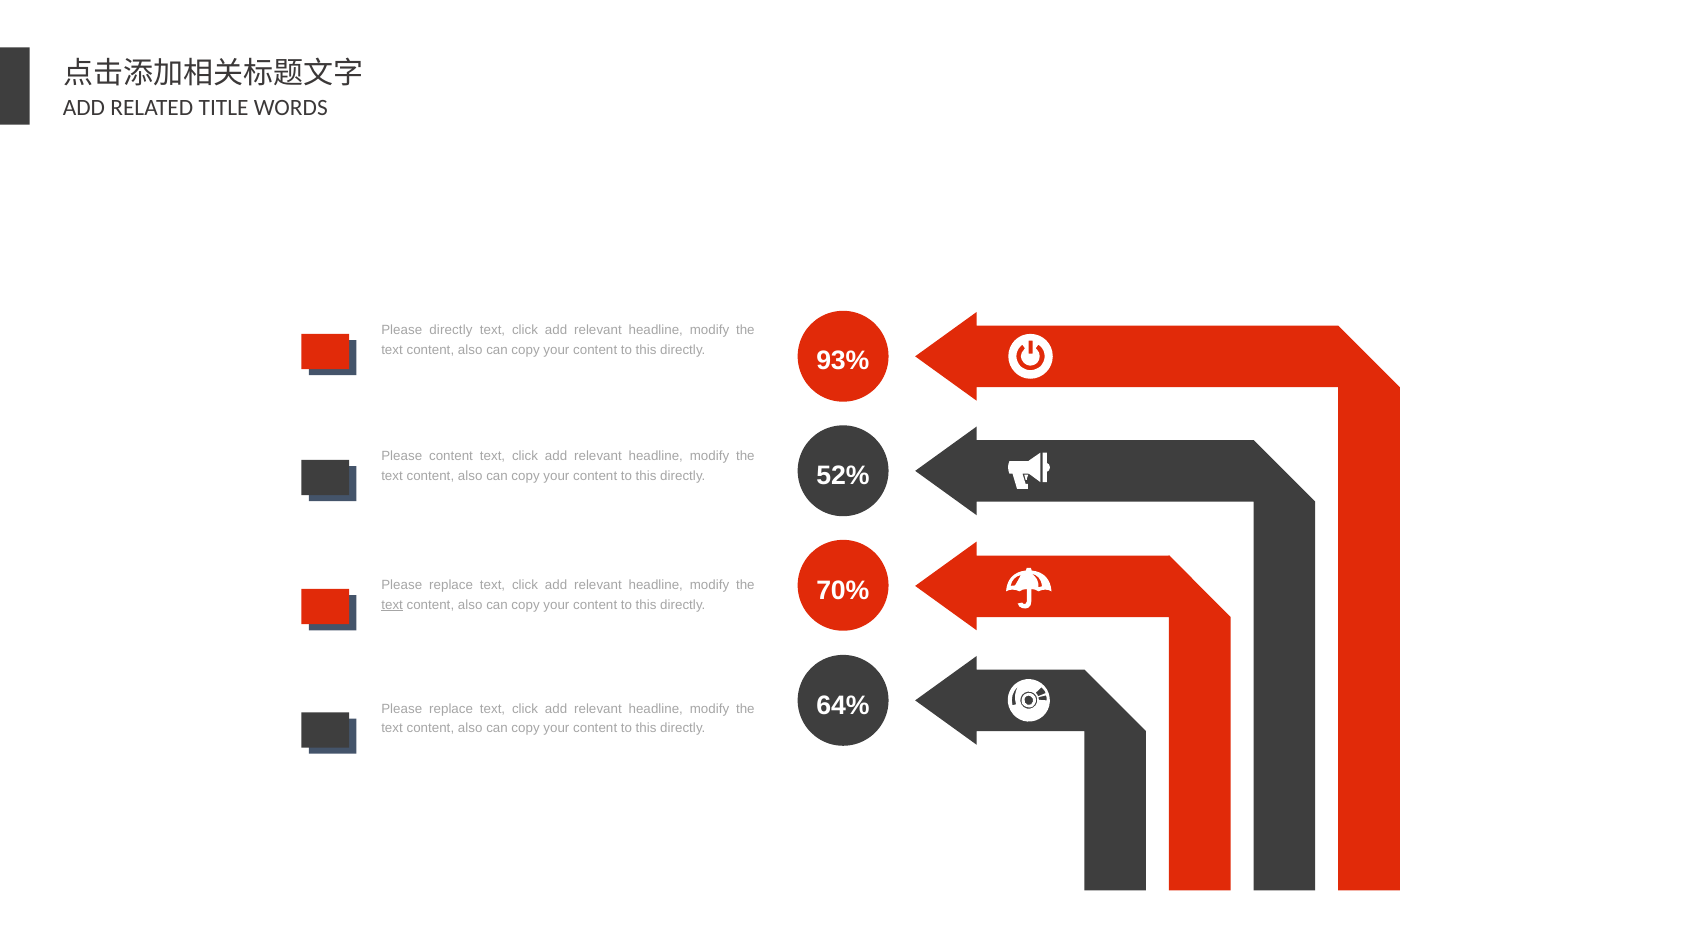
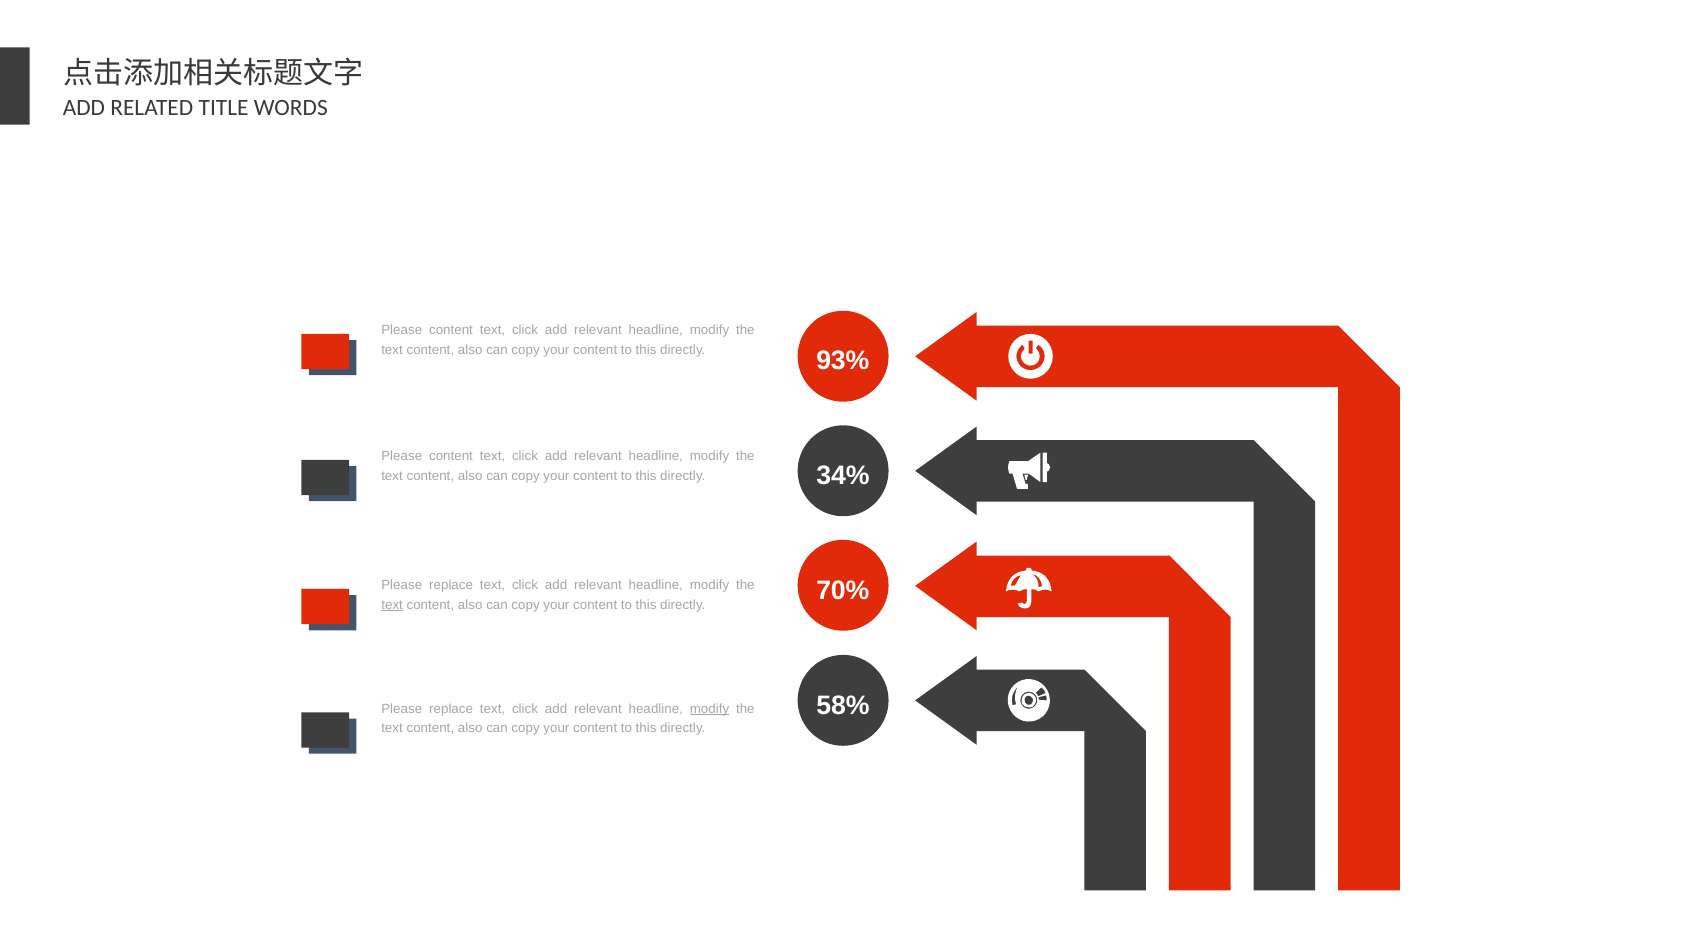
directly at (451, 331): directly -> content
52%: 52% -> 34%
64%: 64% -> 58%
modify at (709, 709) underline: none -> present
